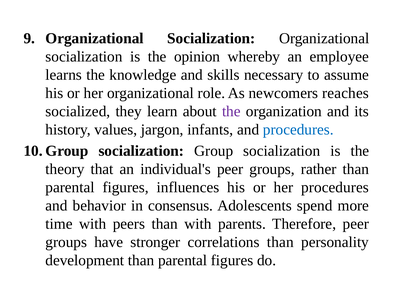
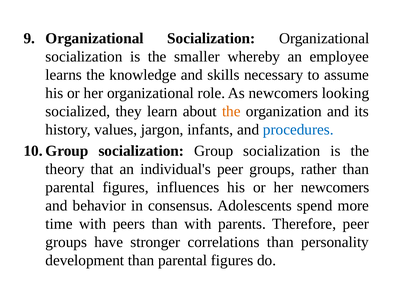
opinion: opinion -> smaller
reaches: reaches -> looking
the at (231, 112) colour: purple -> orange
her procedures: procedures -> newcomers
